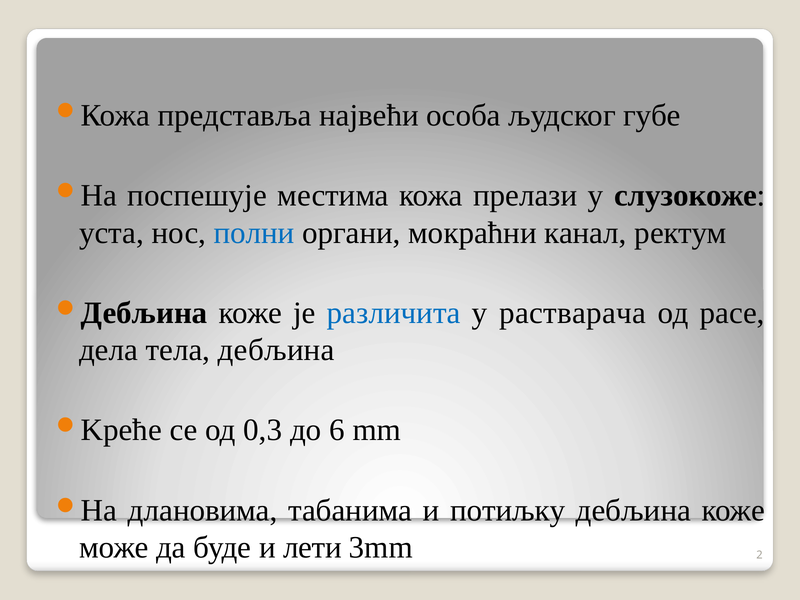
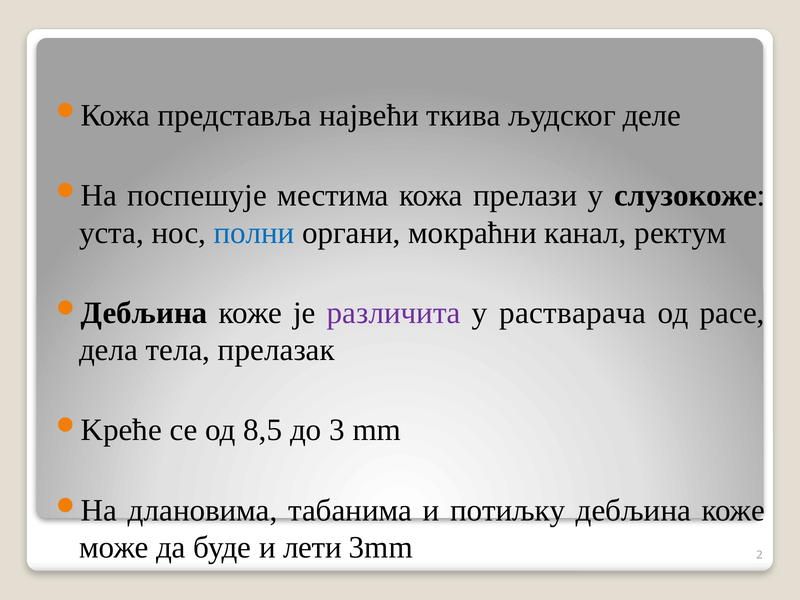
особа: особа -> ткива
губе: губе -> деле
различита colour: blue -> purple
тела дебљина: дебљина -> прелазак
0,3: 0,3 -> 8,5
6: 6 -> 3
